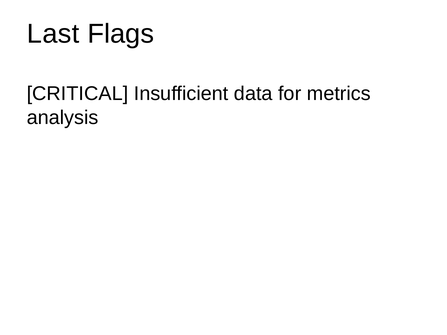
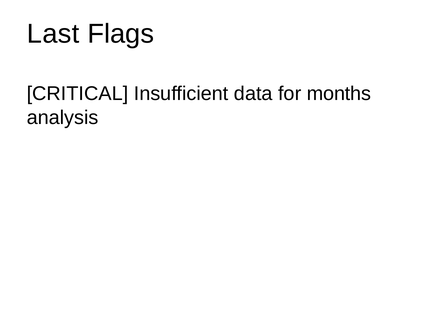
metrics: metrics -> months
